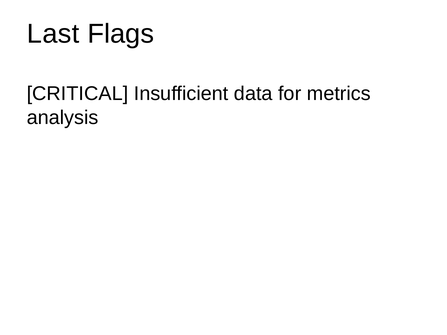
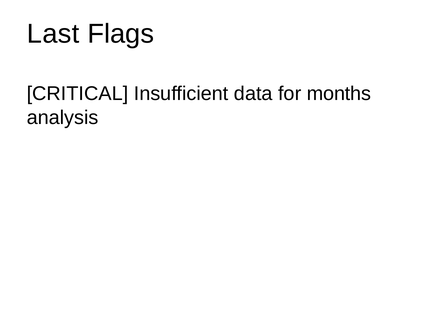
metrics: metrics -> months
